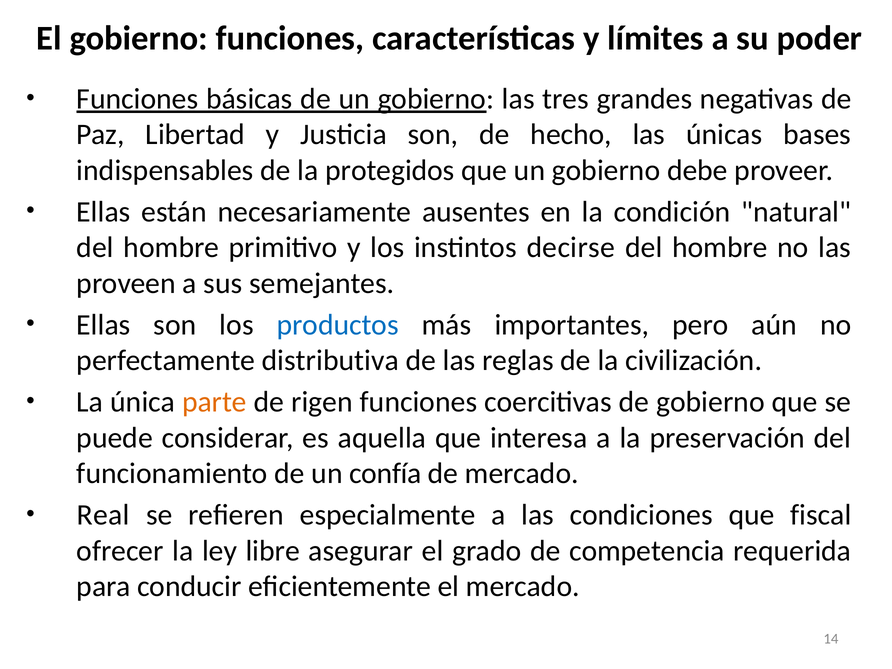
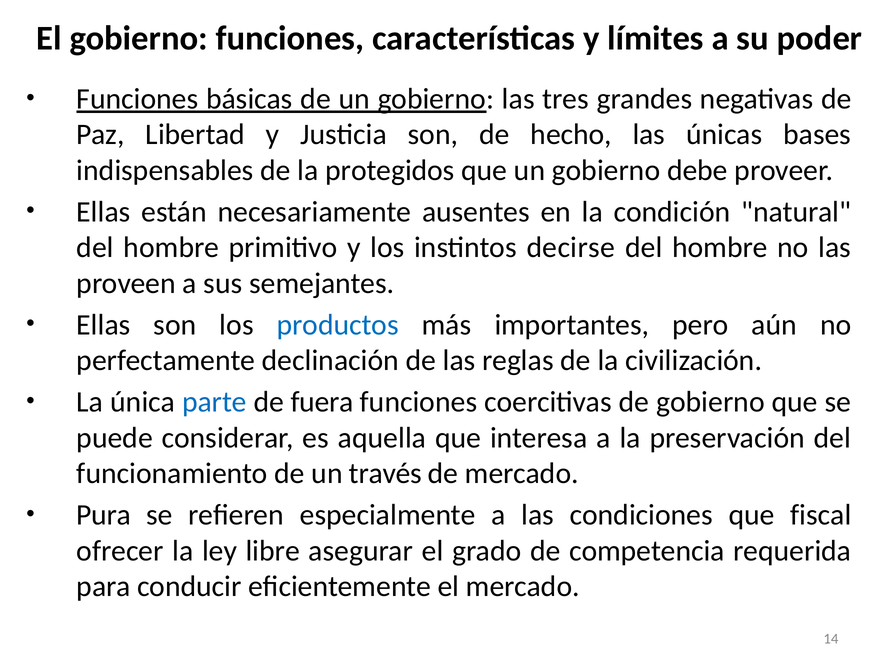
distributiva: distributiva -> declinación
parte colour: orange -> blue
rigen: rigen -> fuera
confía: confía -> través
Real: Real -> Pura
